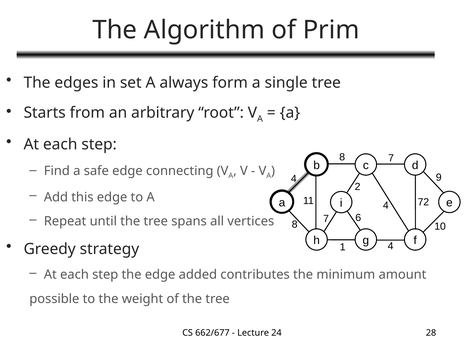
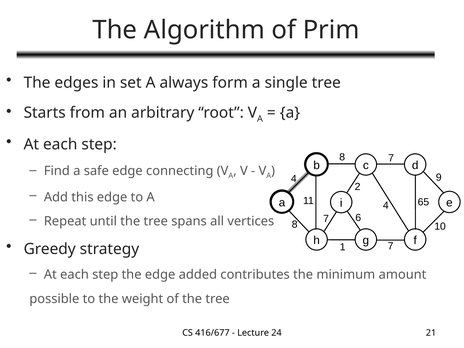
72: 72 -> 65
1 4: 4 -> 7
662/677: 662/677 -> 416/677
28: 28 -> 21
